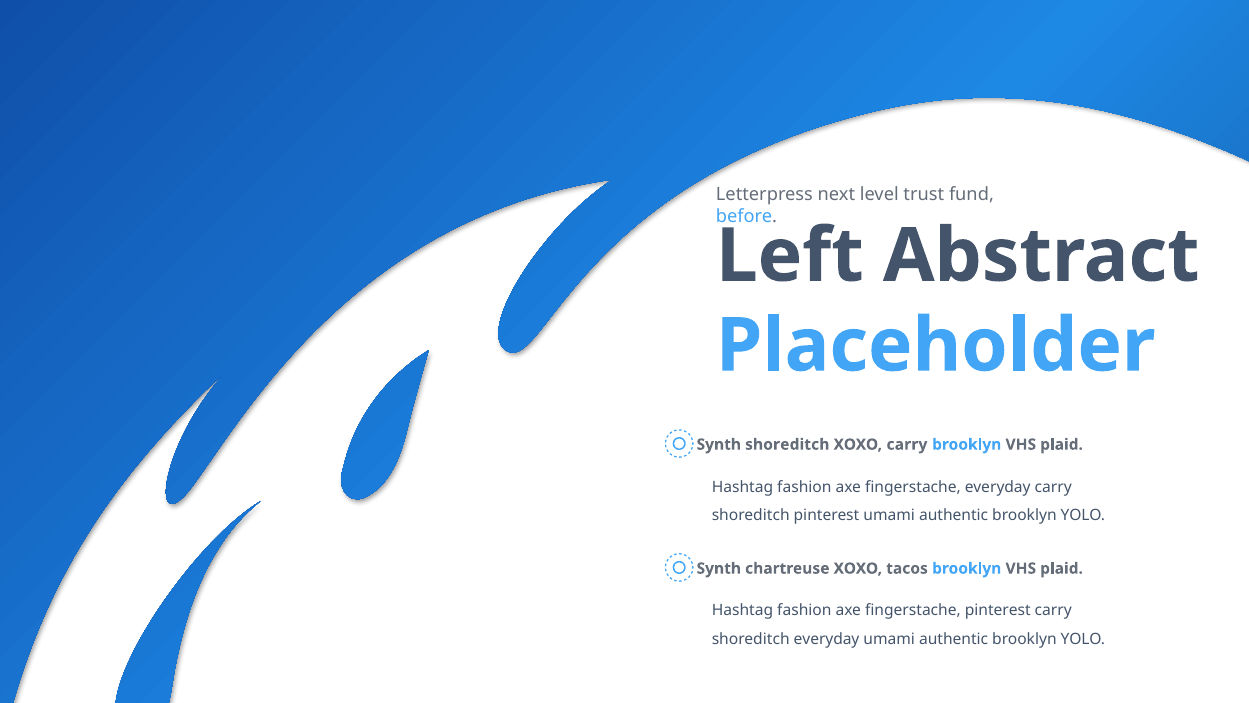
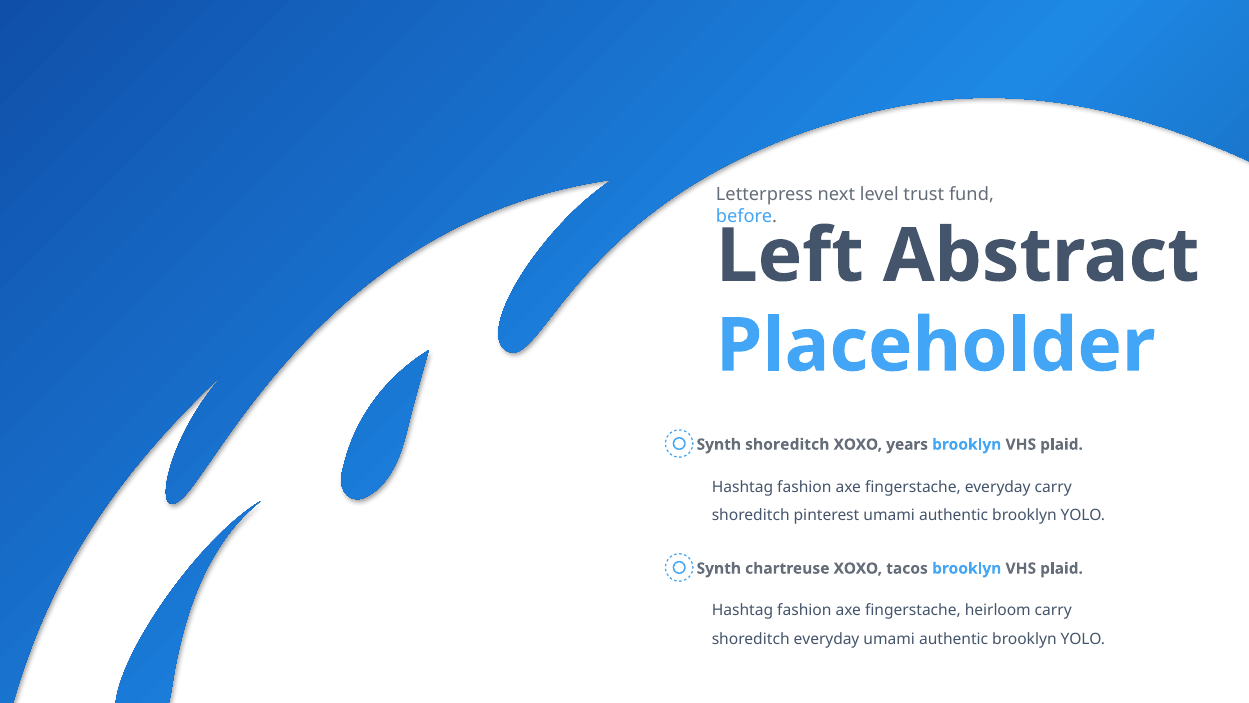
XOXO carry: carry -> years
fingerstache pinterest: pinterest -> heirloom
